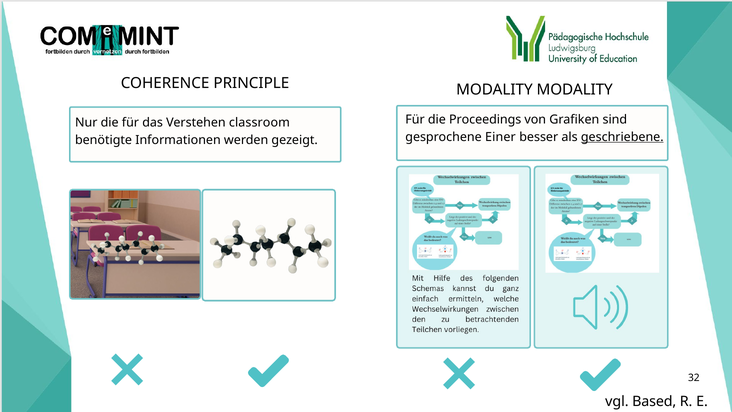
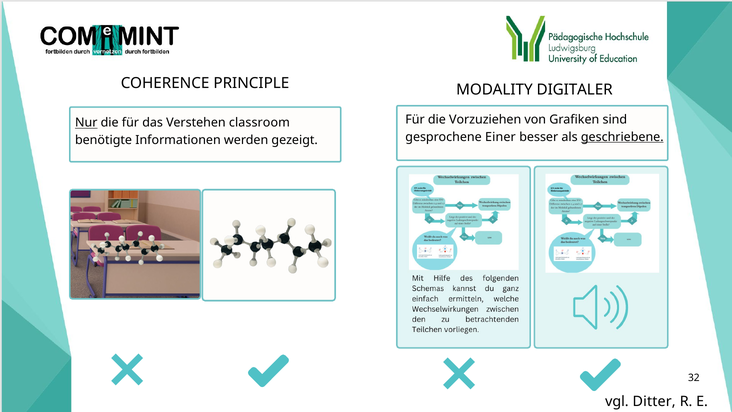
MODALITY MODALITY: MODALITY -> DIGITALER
Proceedings: Proceedings -> Vorzuziehen
Nur underline: none -> present
Based: Based -> Ditter
